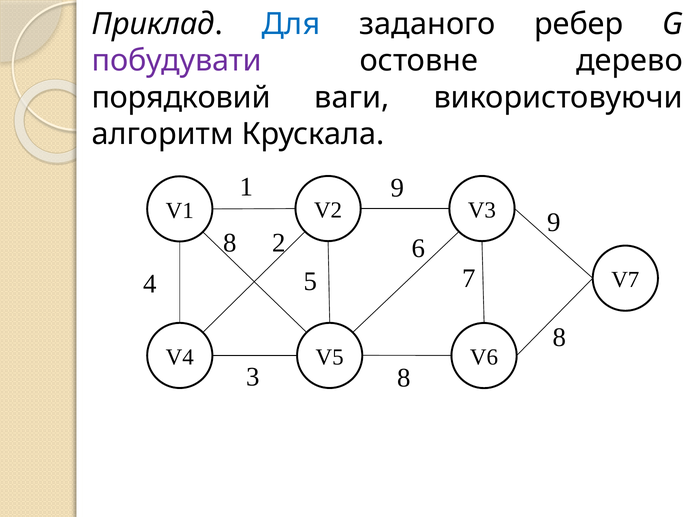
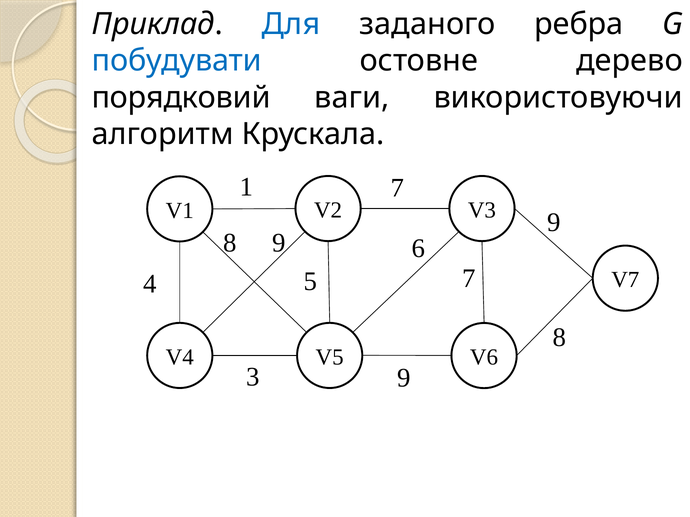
ребер: ребер -> ребра
побудувати colour: purple -> blue
1 9: 9 -> 7
8 2: 2 -> 9
3 8: 8 -> 9
